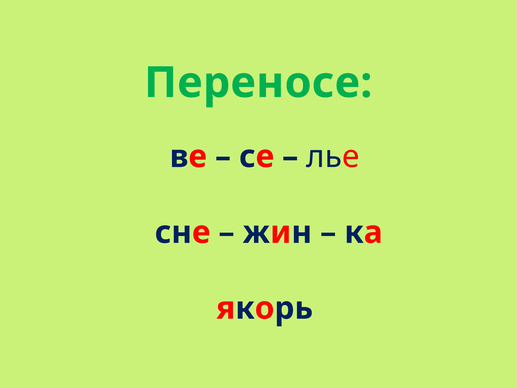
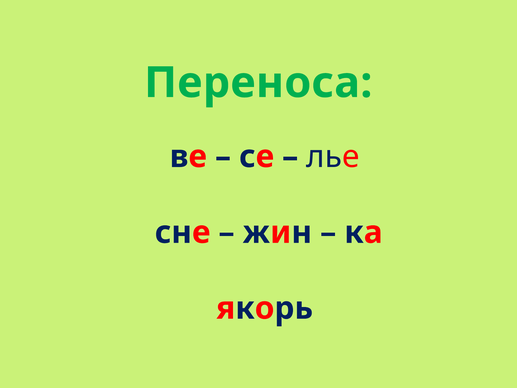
Переносе: Переносе -> Переноса
